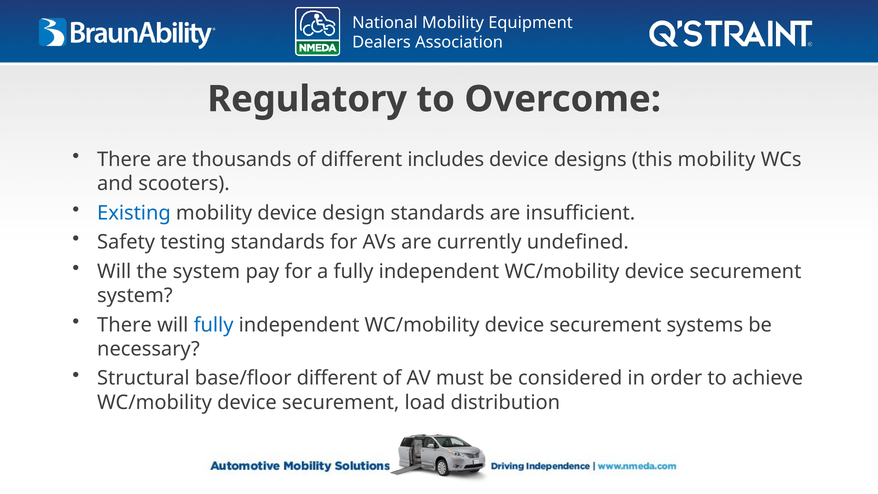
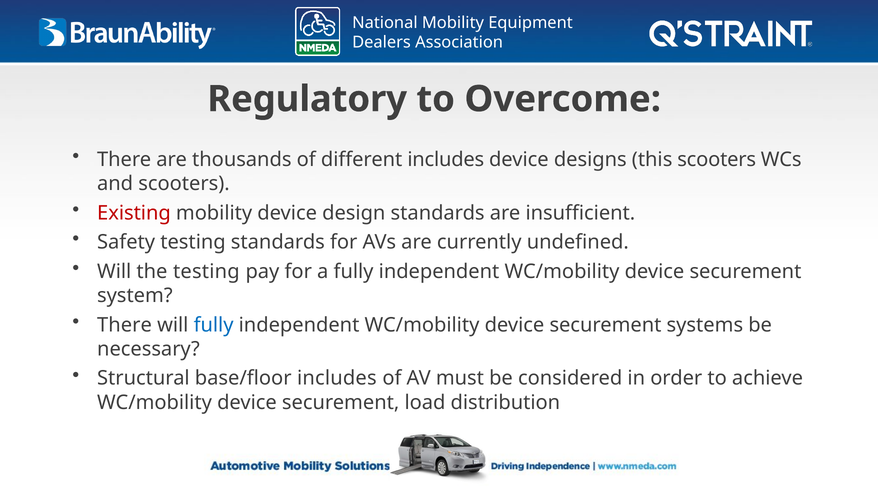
this mobility: mobility -> scooters
Existing colour: blue -> red
the system: system -> testing
base/floor different: different -> includes
